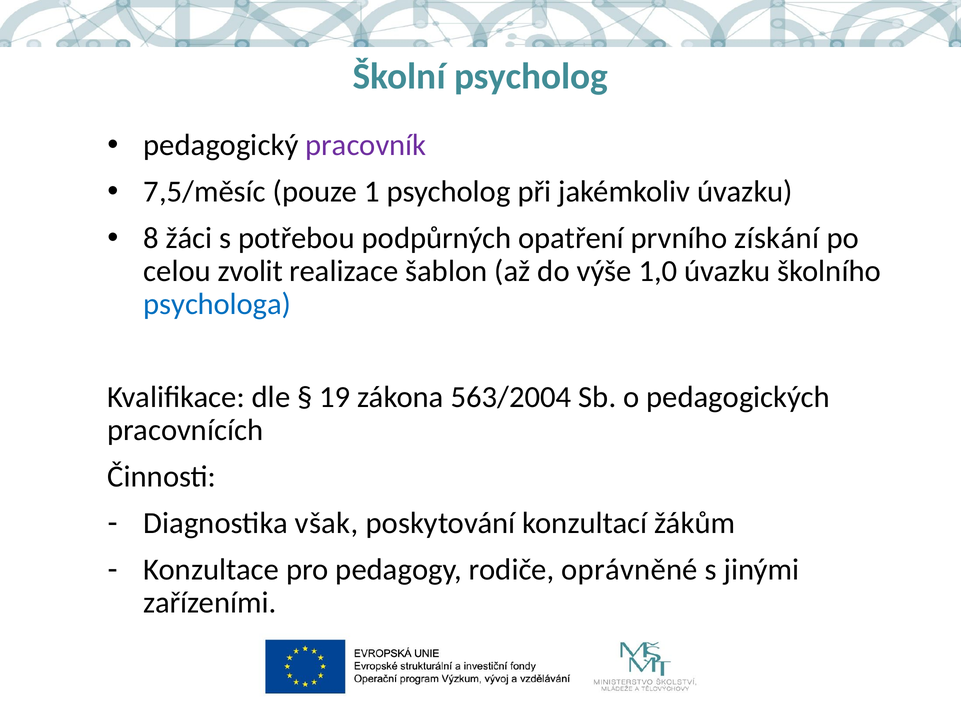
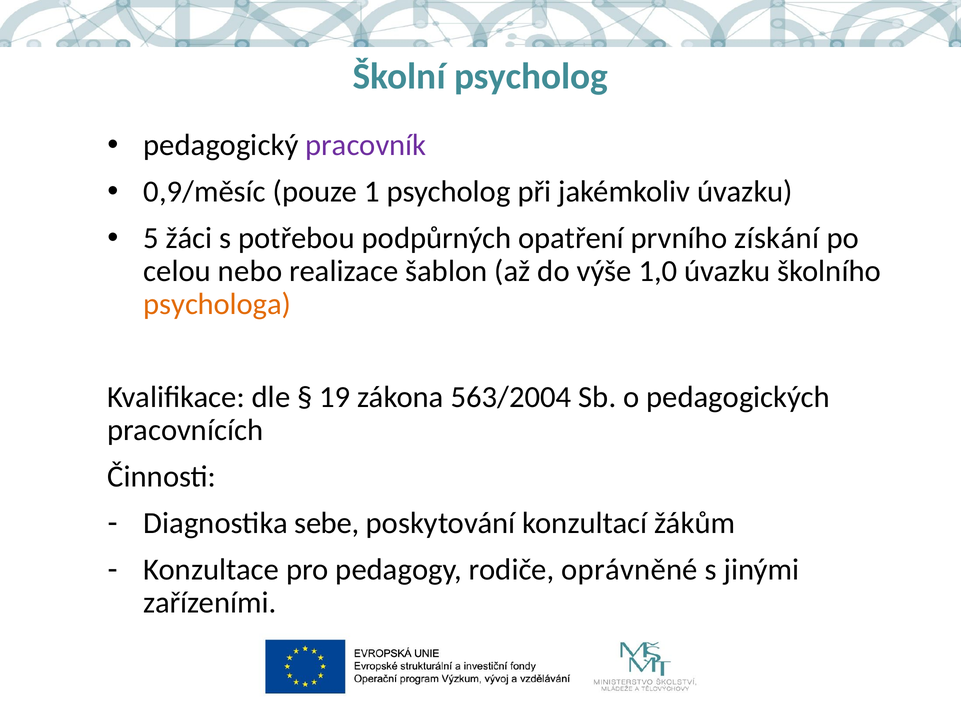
7,5/měsíc: 7,5/měsíc -> 0,9/měsíc
8: 8 -> 5
zvolit: zvolit -> nebo
psychologa colour: blue -> orange
však: však -> sebe
